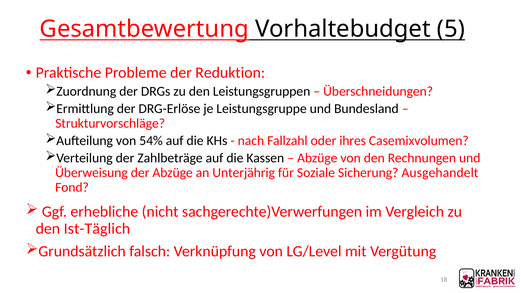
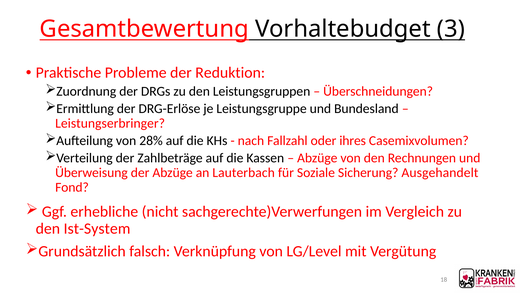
5: 5 -> 3
Strukturvorschläge: Strukturvorschläge -> Leistungserbringer
54%: 54% -> 28%
Unterjährig: Unterjährig -> Lauterbach
Ist-Täglich: Ist-Täglich -> Ist-System
